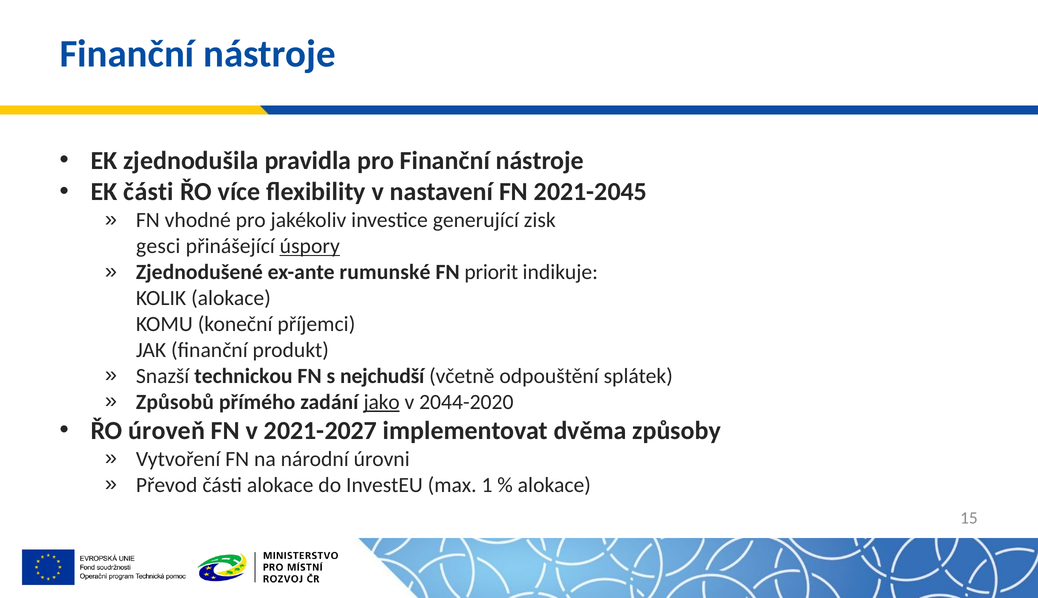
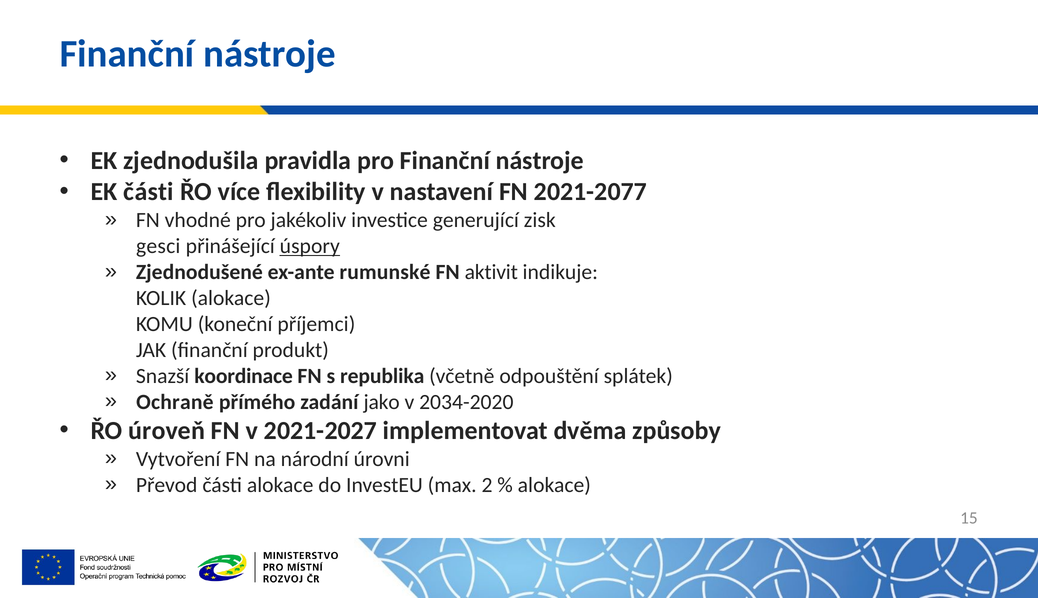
2021-2045: 2021-2045 -> 2021-2077
priorit: priorit -> aktivit
technickou: technickou -> koordinace
nejchudší: nejchudší -> republika
Způsobů: Způsobů -> Ochraně
jako underline: present -> none
2044-2020: 2044-2020 -> 2034-2020
1: 1 -> 2
